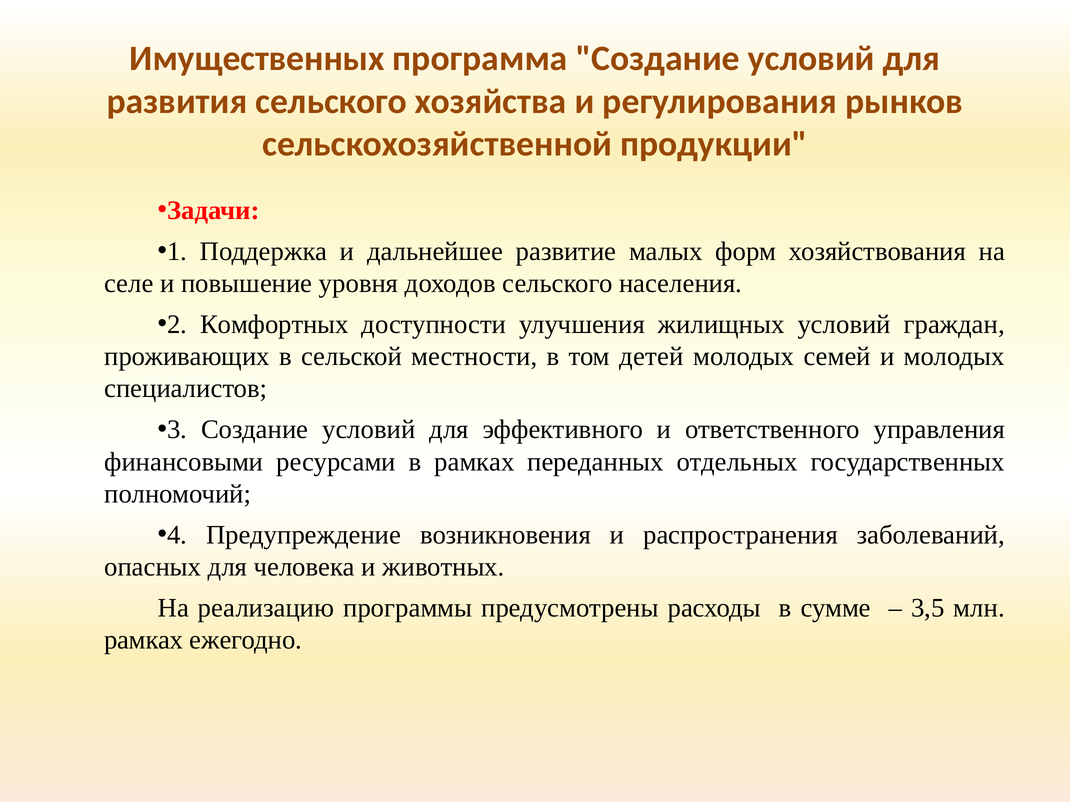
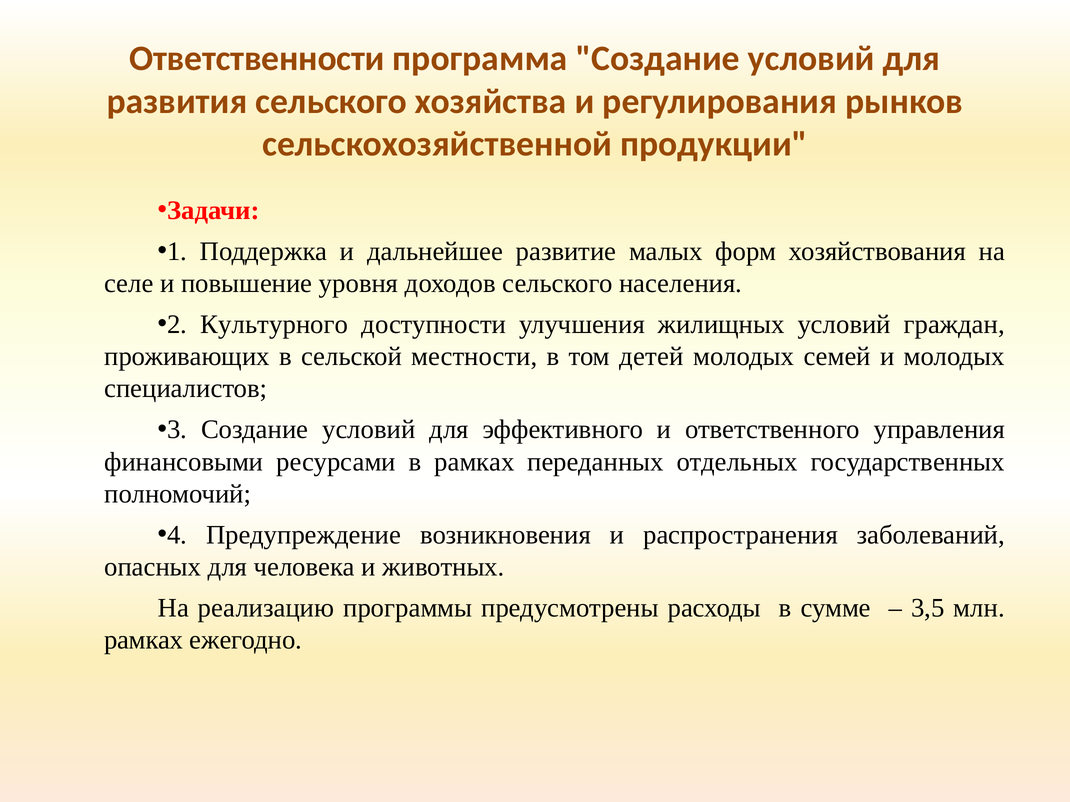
Имущественных: Имущественных -> Ответственности
Комфортных: Комфортных -> Культурного
